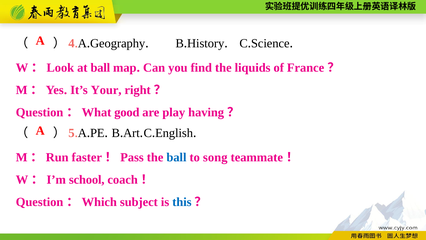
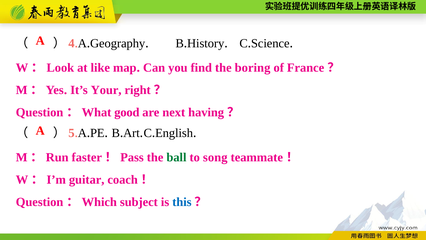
at ball: ball -> like
liquids: liquids -> boring
play: play -> next
ball at (176, 157) colour: blue -> green
school: school -> guitar
